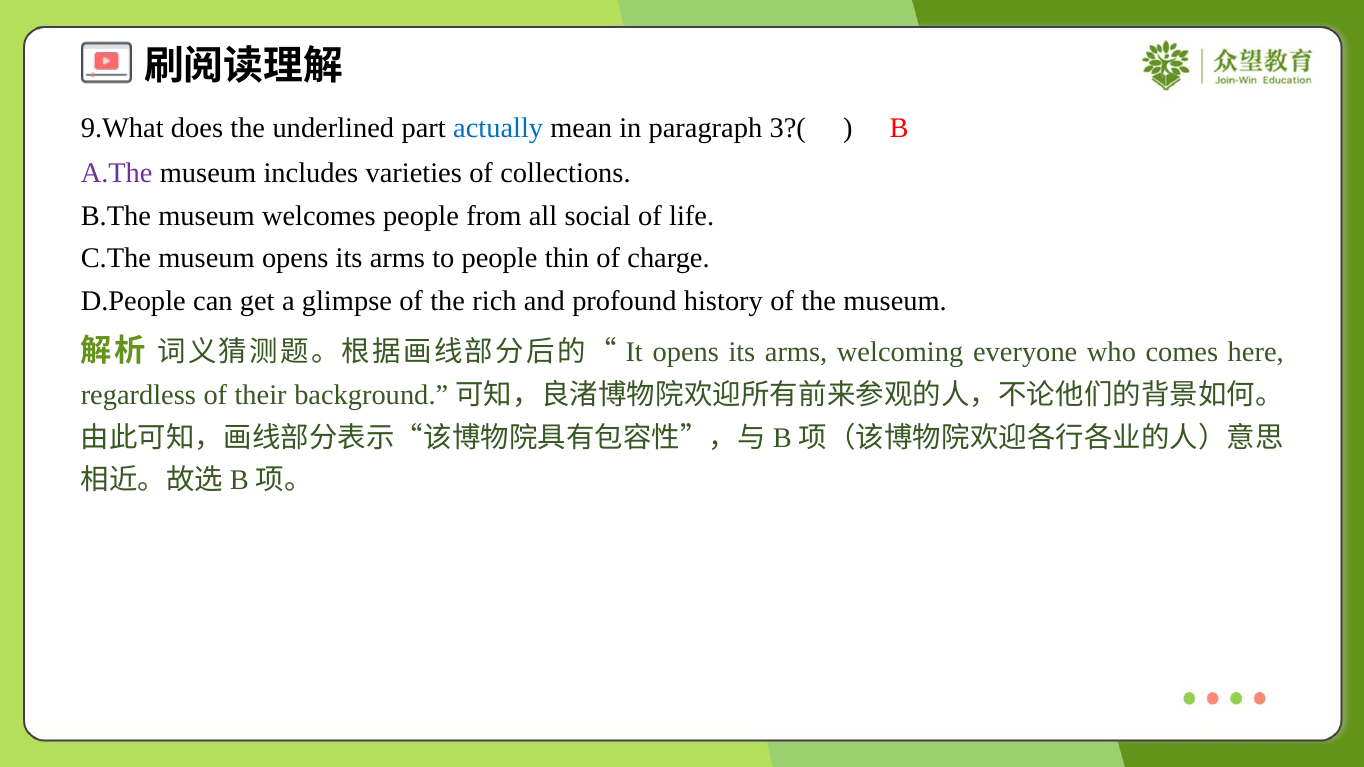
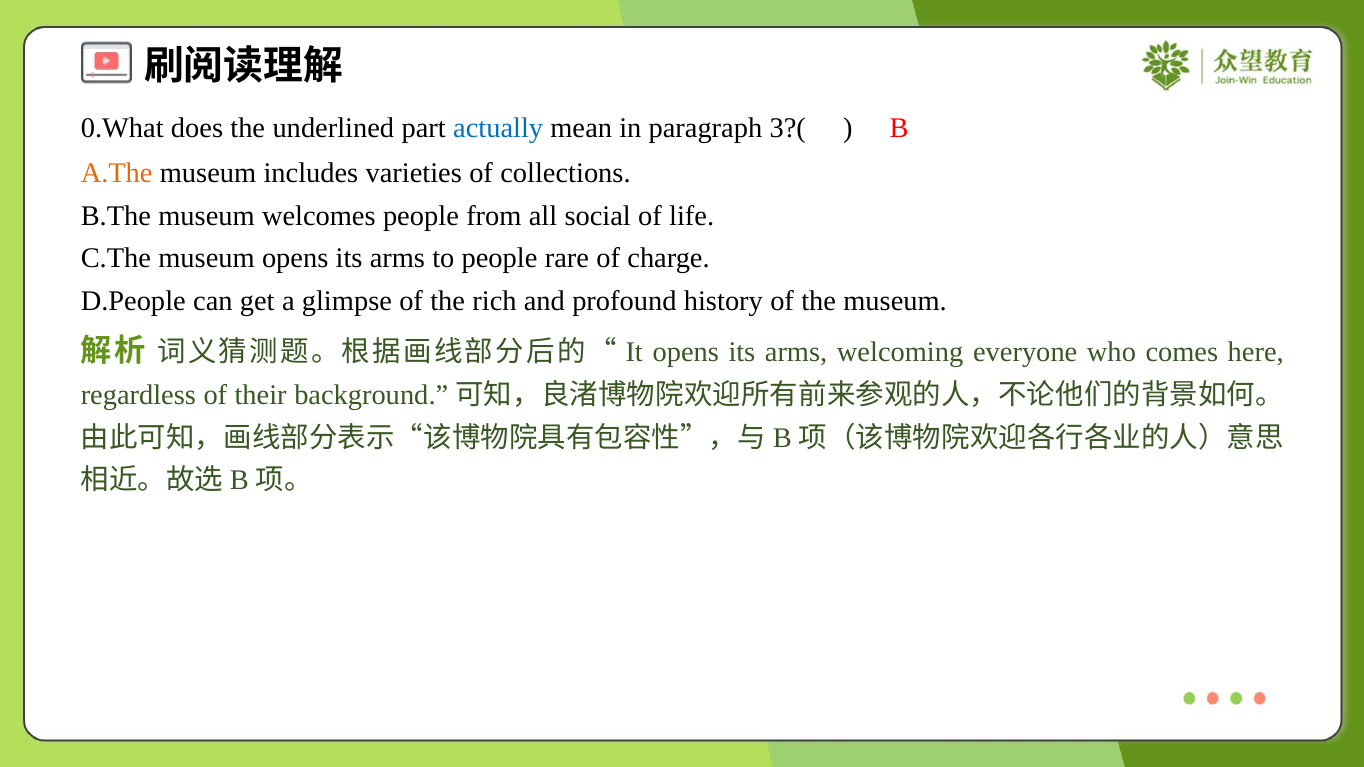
9.What: 9.What -> 0.What
A.The colour: purple -> orange
thin: thin -> rare
